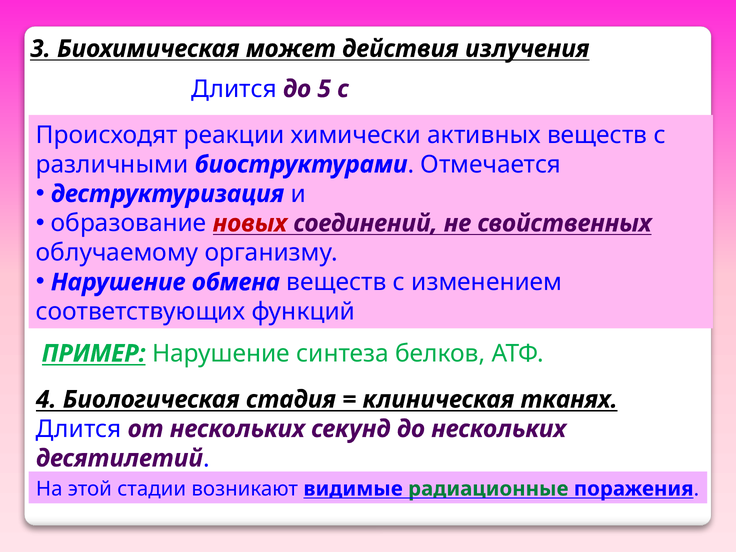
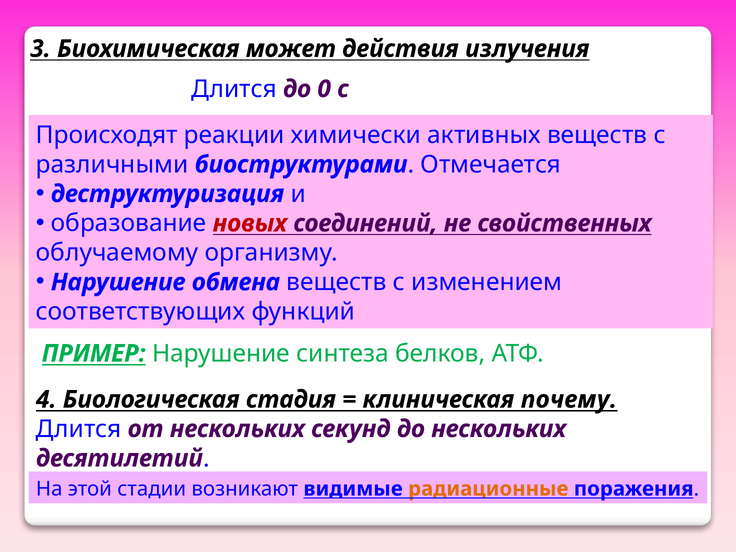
5: 5 -> 0
тканях: тканях -> почему
радиационные colour: green -> orange
